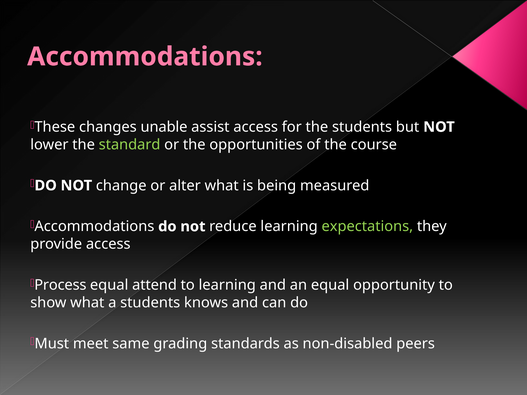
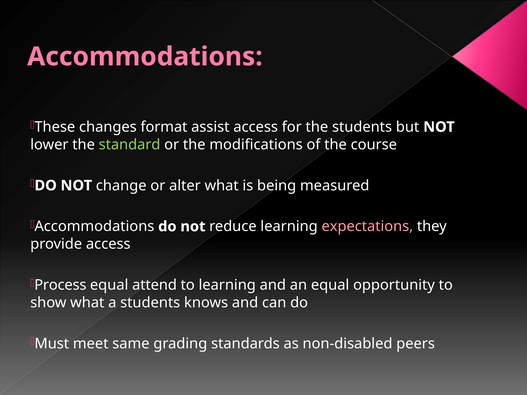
unable: unable -> format
opportunities: opportunities -> modifications
expectations colour: light green -> pink
